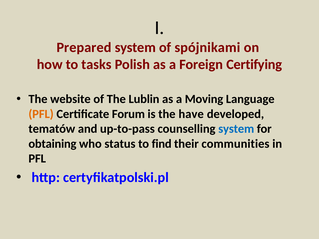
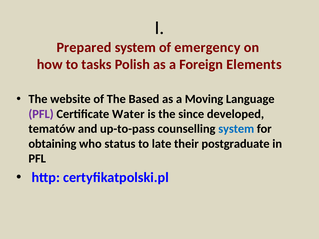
spójnikami: spójnikami -> emergency
Certifying: Certifying -> Elements
Lublin: Lublin -> Based
PFL at (41, 114) colour: orange -> purple
Forum: Forum -> Water
have: have -> since
find: find -> late
communities: communities -> postgraduate
